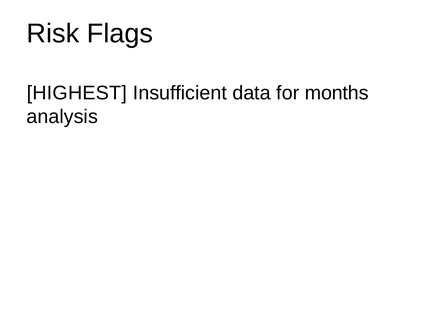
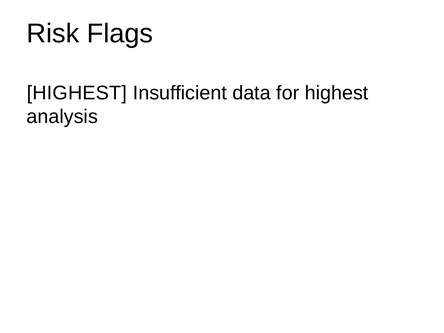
for months: months -> highest
